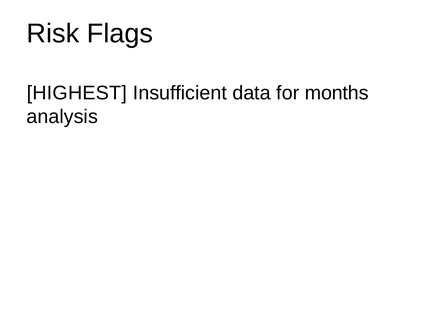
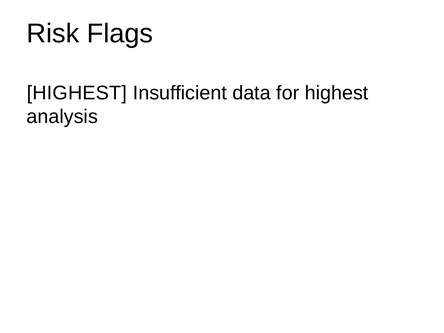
for months: months -> highest
